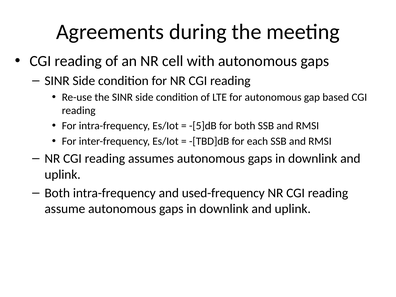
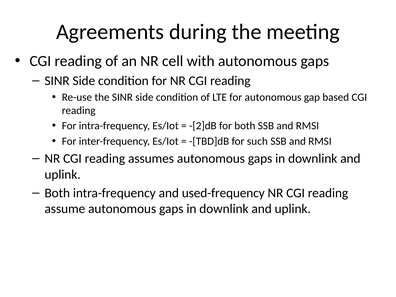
-[5]dB: -[5]dB -> -[2]dB
each: each -> such
